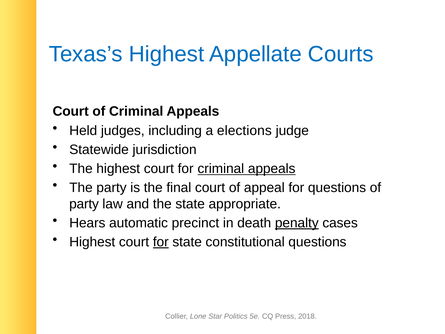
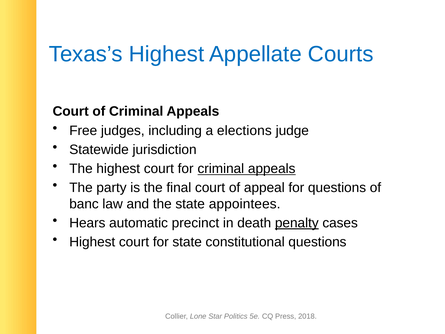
Held: Held -> Free
party at (84, 204): party -> banc
appropriate: appropriate -> appointees
for at (161, 242) underline: present -> none
